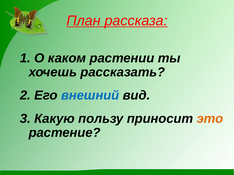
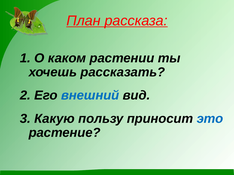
это colour: orange -> blue
